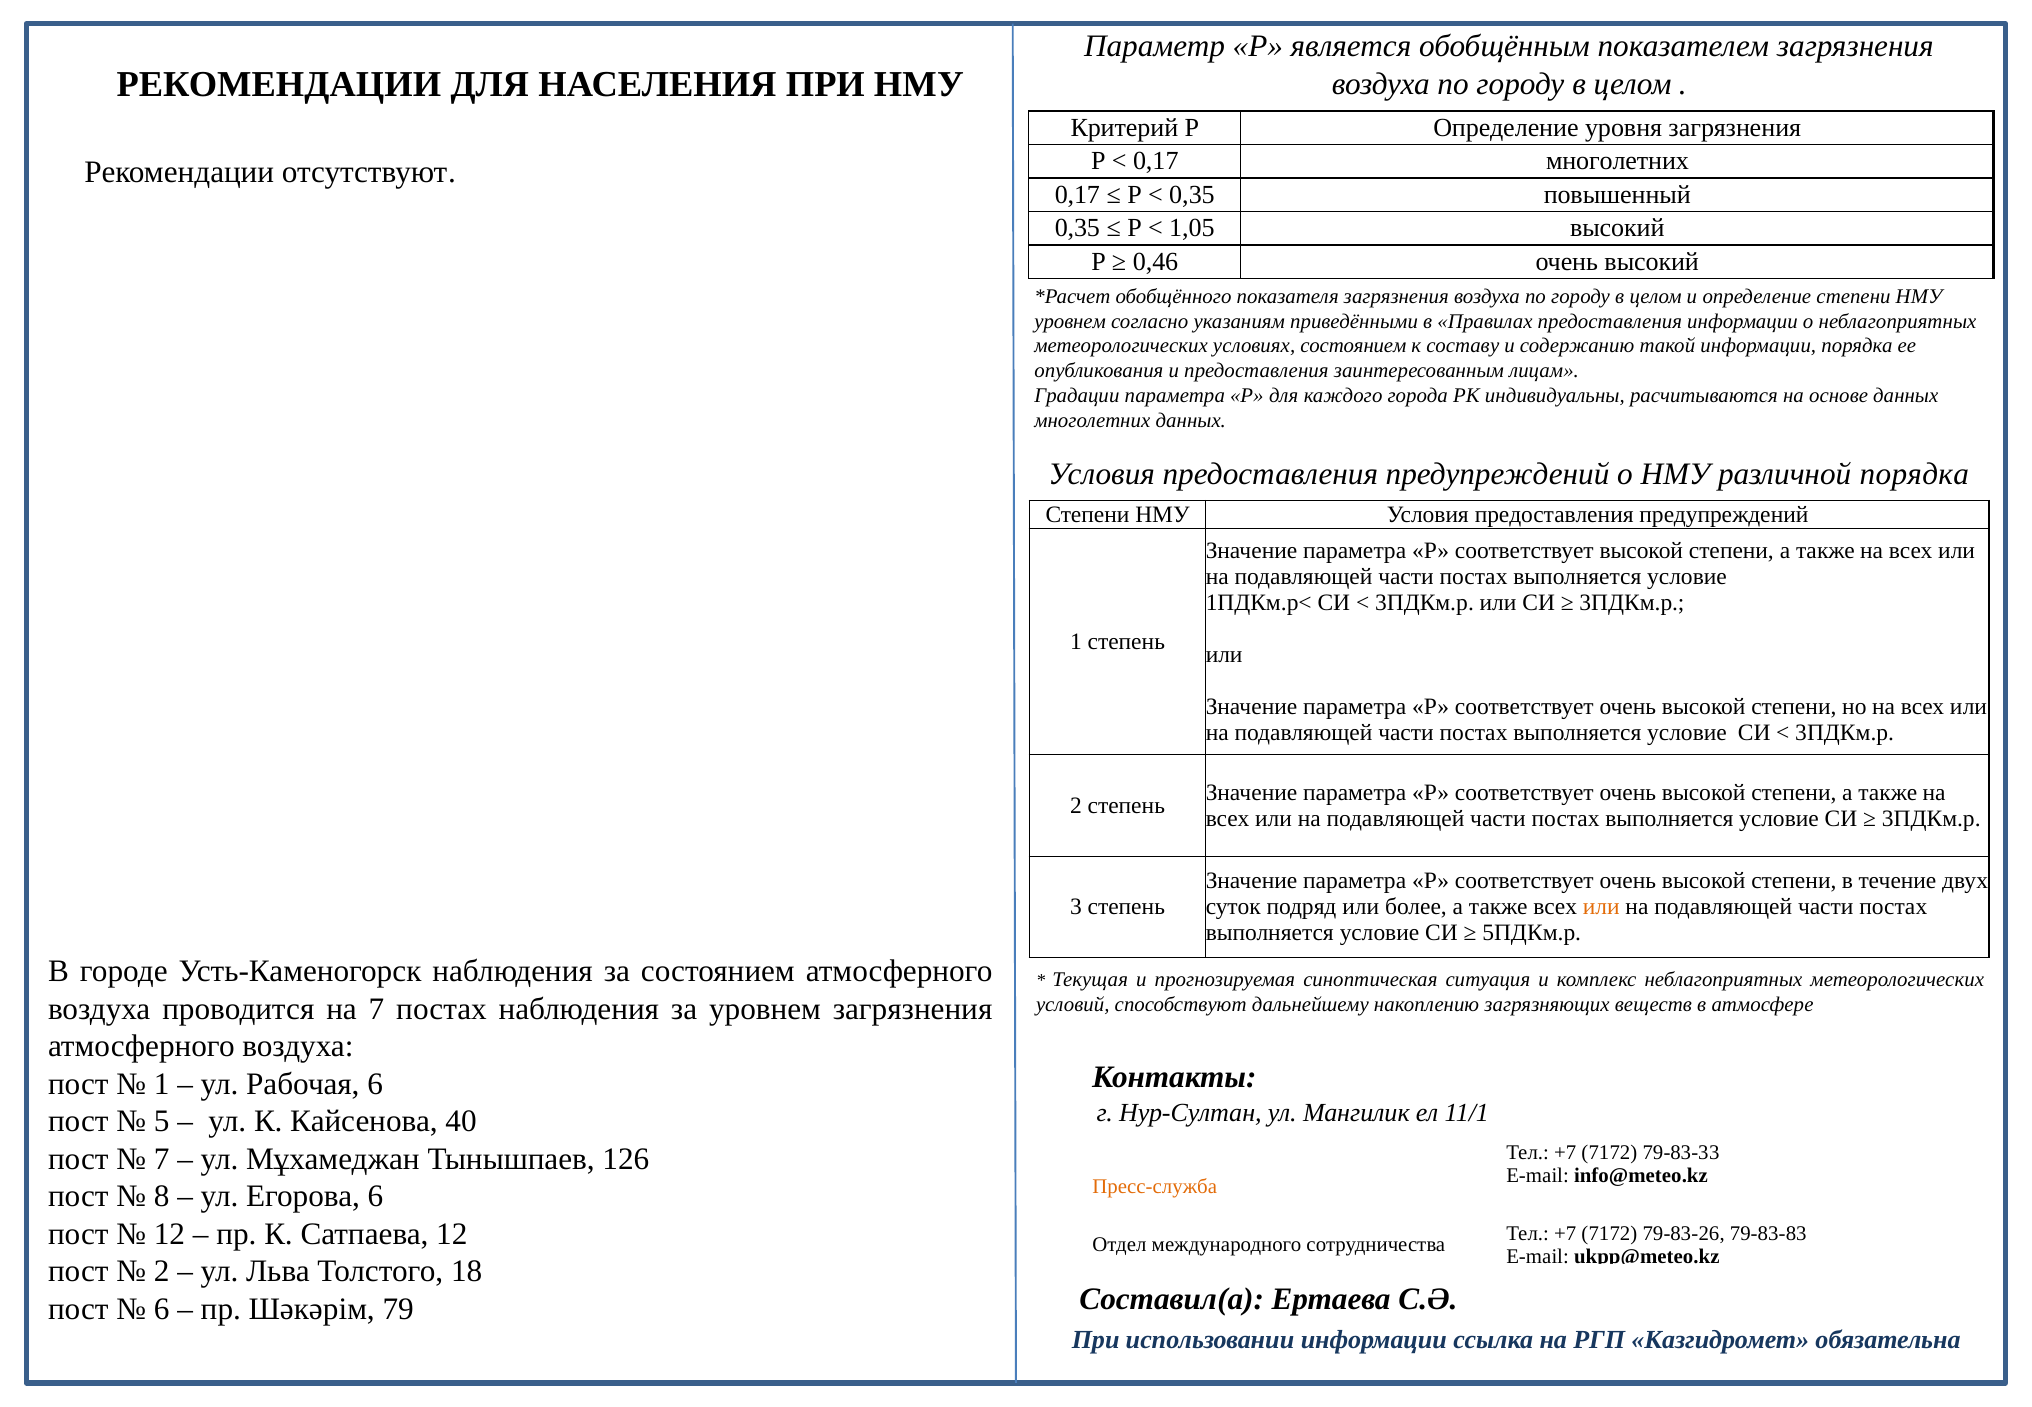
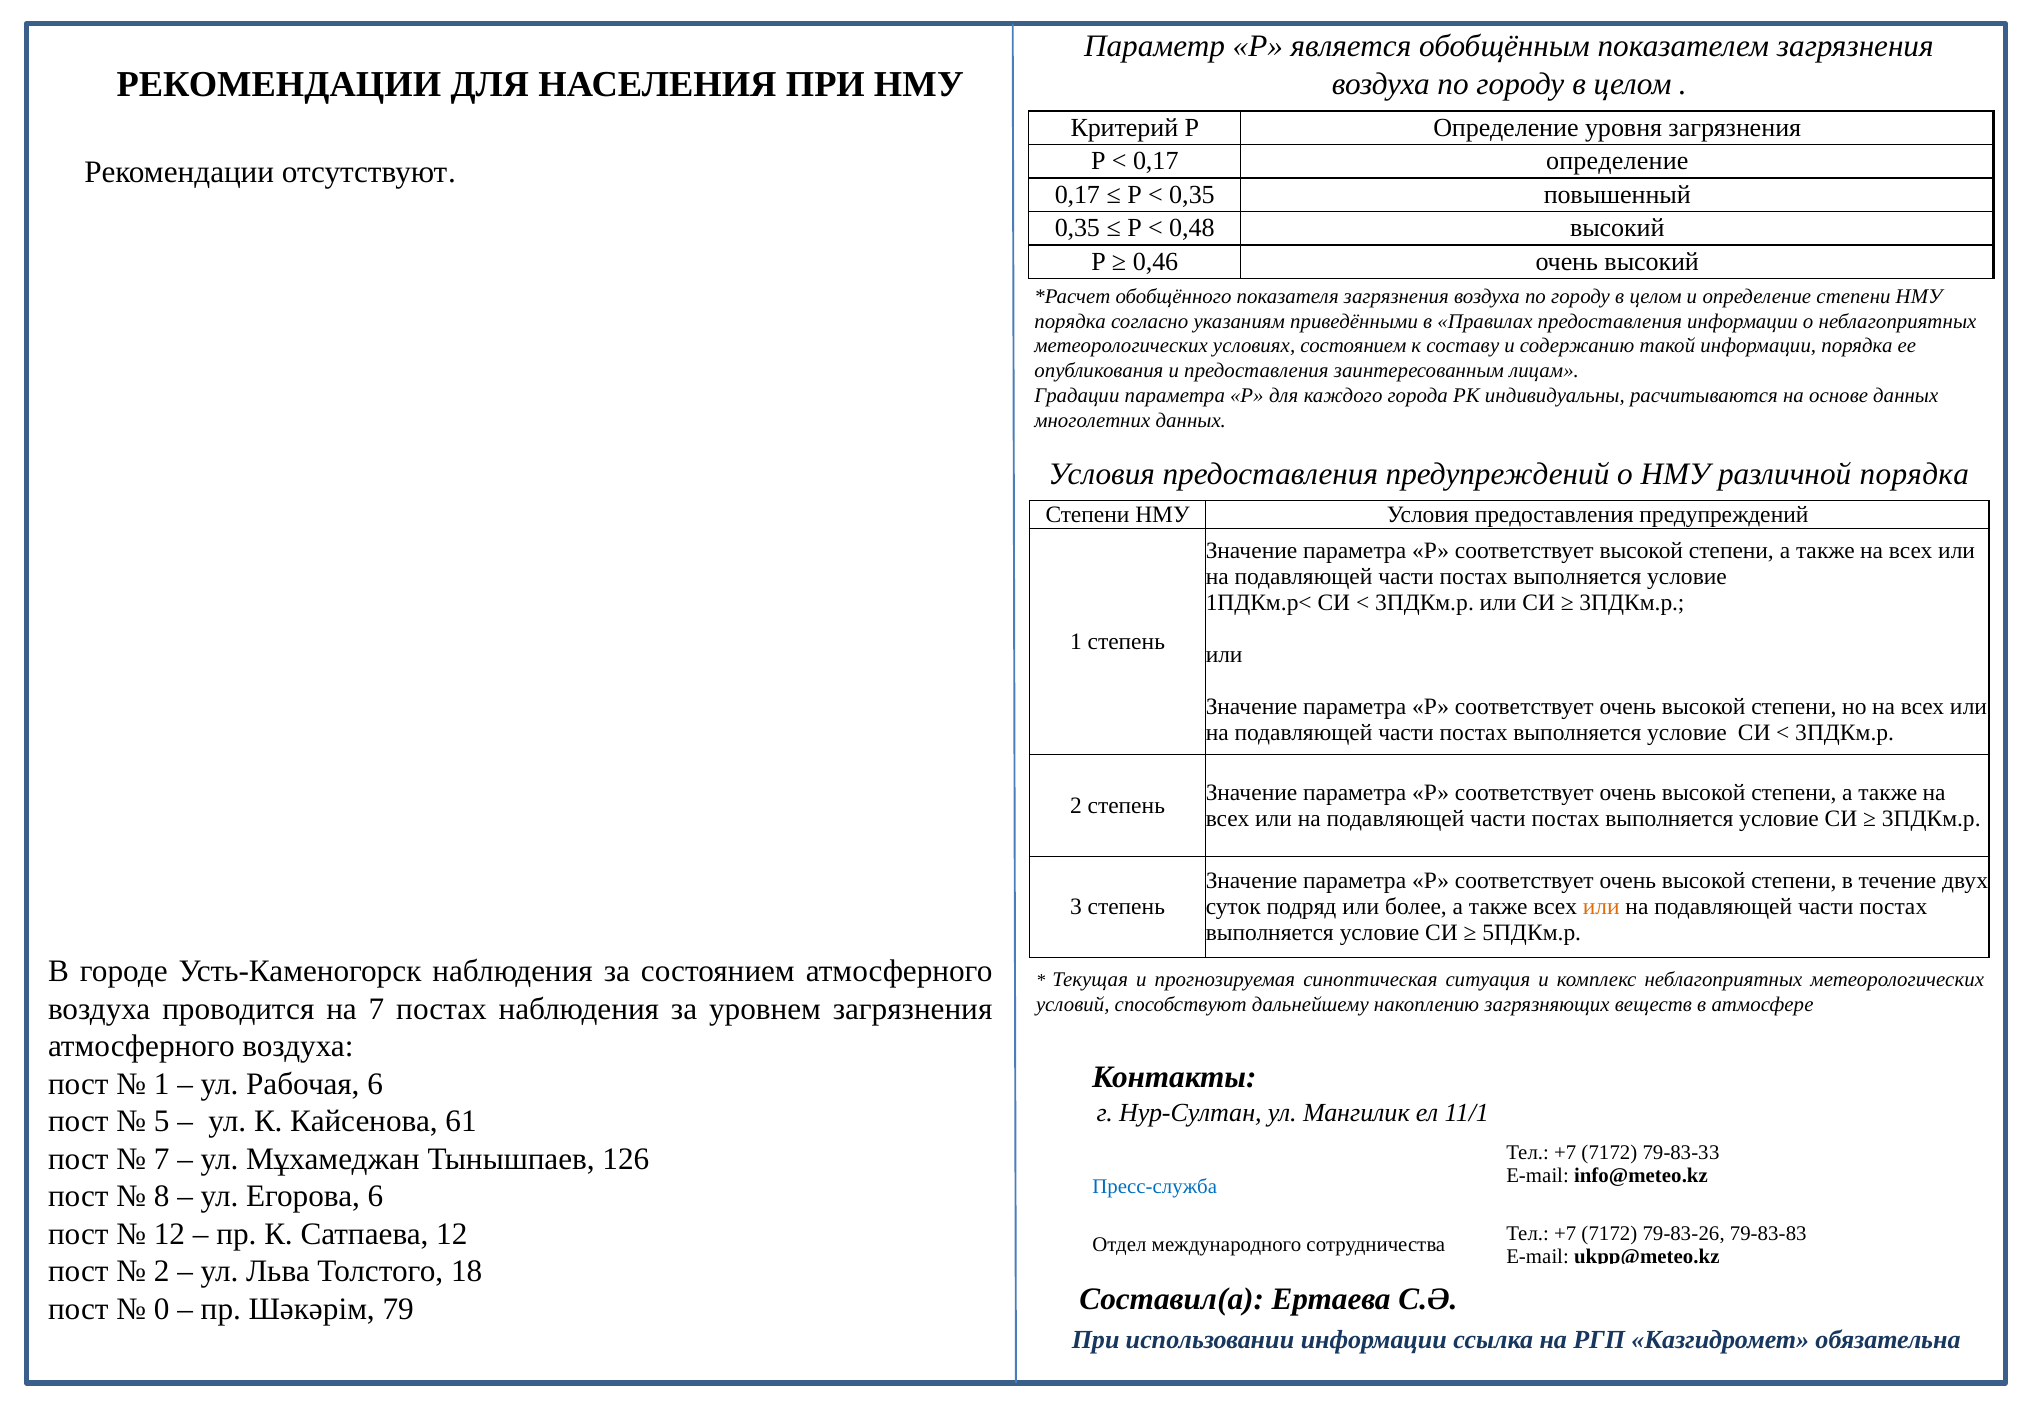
0,17 многолетних: многолетних -> определение
1,05: 1,05 -> 0,48
уровнем at (1070, 321): уровнем -> порядка
40: 40 -> 61
Пресс-служба colour: orange -> blue
6 at (162, 1309): 6 -> 0
